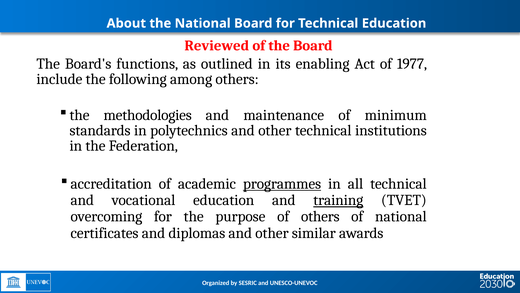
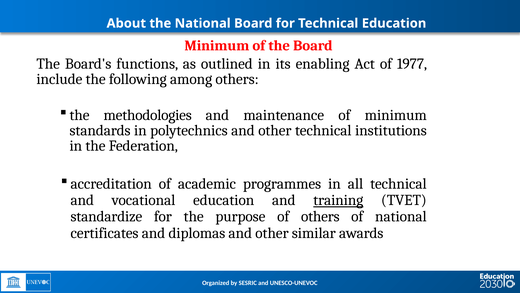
Reviewed at (217, 46): Reviewed -> Minimum
programmes underline: present -> none
overcoming: overcoming -> standardize
